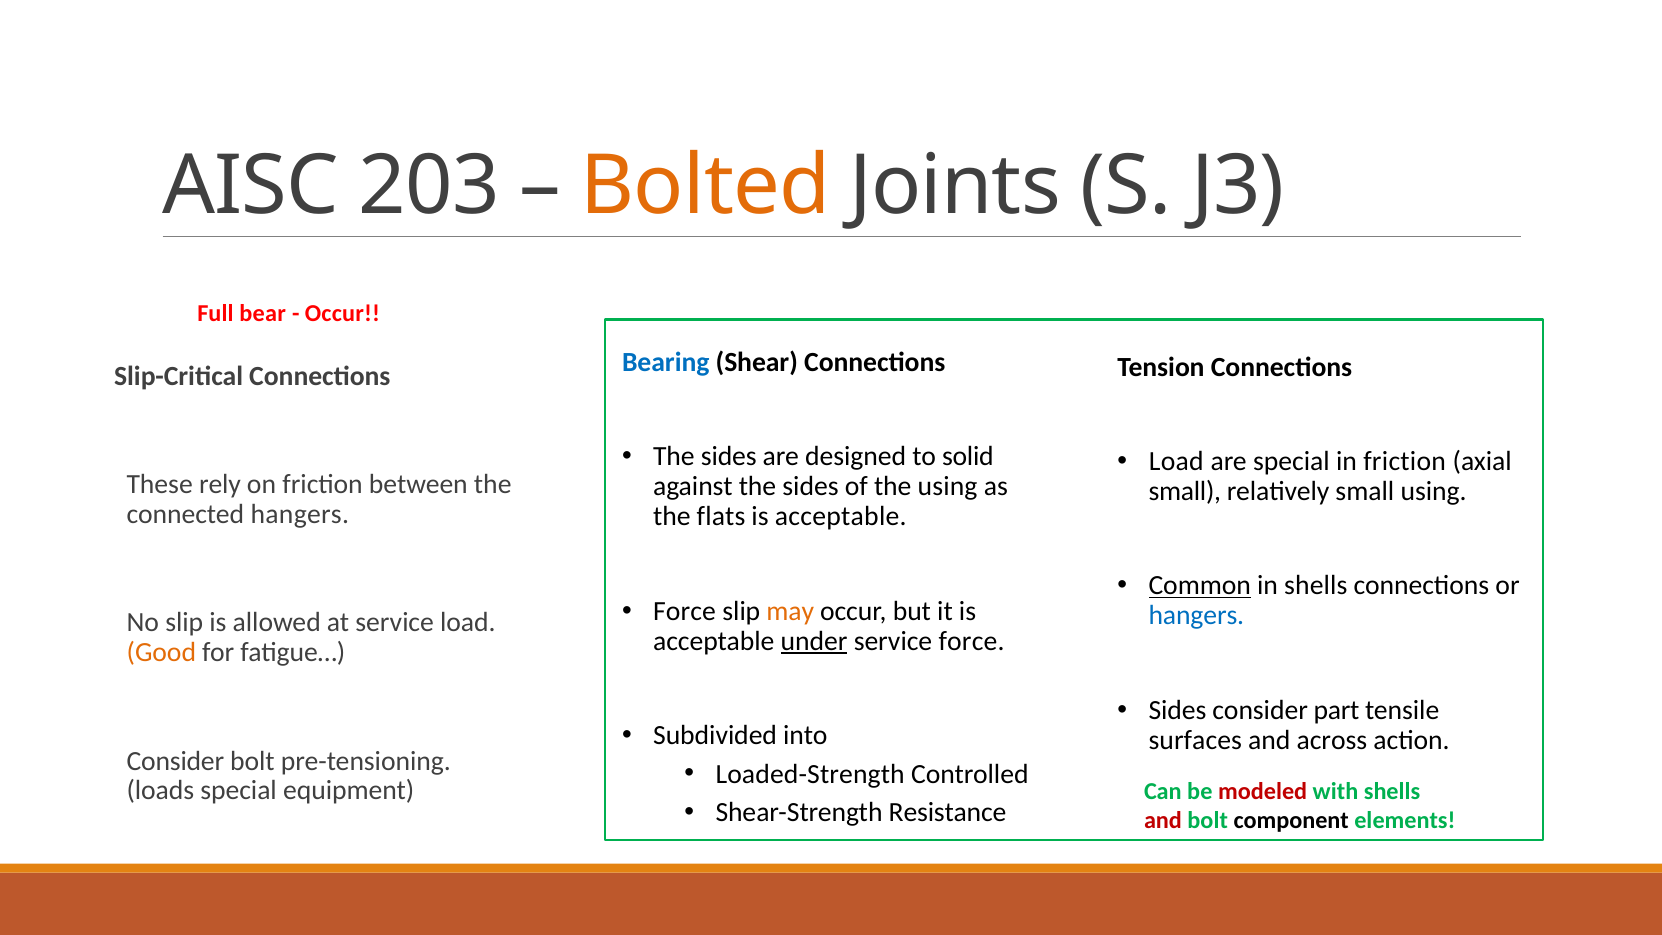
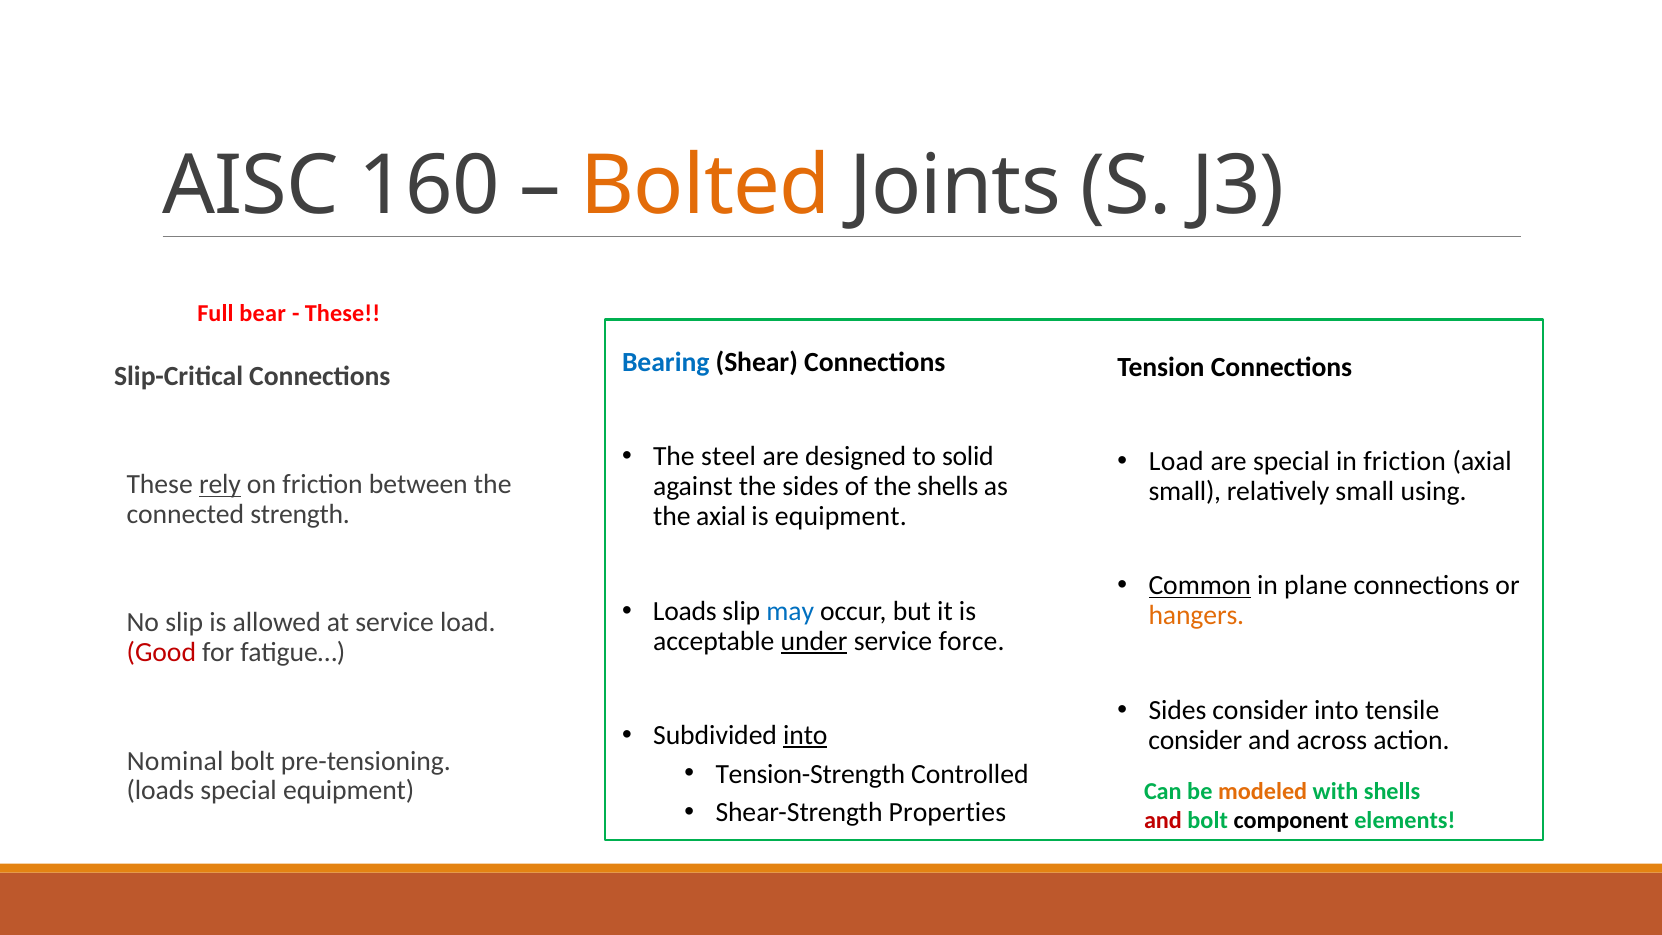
203: 203 -> 160
Occur at (342, 313): Occur -> These
sides at (729, 457): sides -> steel
rely underline: none -> present
the using: using -> shells
connected hangers: hangers -> strength
the flats: flats -> axial
acceptable at (841, 517): acceptable -> equipment
in shells: shells -> plane
Force at (685, 611): Force -> Loads
may colour: orange -> blue
hangers at (1196, 616) colour: blue -> orange
Good colour: orange -> red
consider part: part -> into
into at (805, 735) underline: none -> present
surfaces at (1195, 740): surfaces -> consider
Consider at (175, 761): Consider -> Nominal
Loaded-Strength: Loaded-Strength -> Tension-Strength
modeled colour: red -> orange
Resistance: Resistance -> Properties
